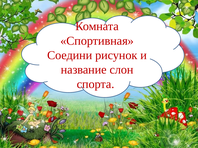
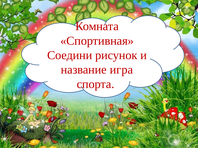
слон: слон -> игра
